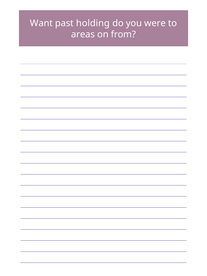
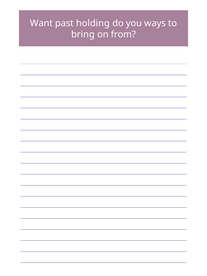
were: were -> ways
areas: areas -> bring
